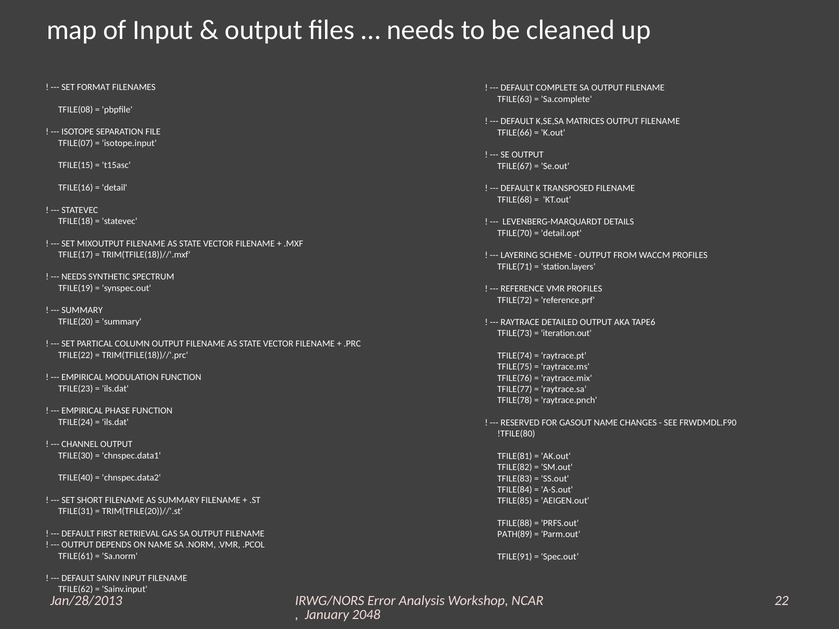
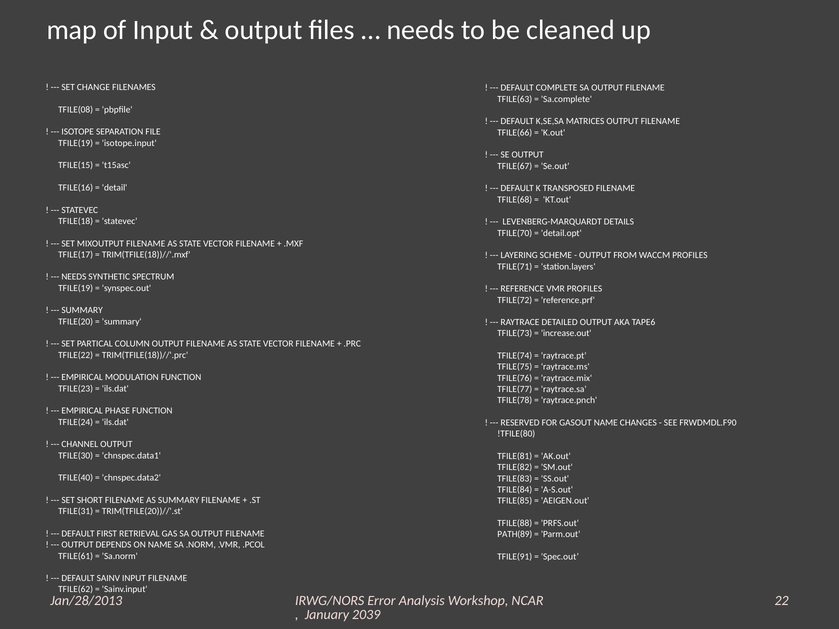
FORMAT: FORMAT -> CHANGE
TFILE(07 at (76, 143): TFILE(07 -> TFILE(19
iteration.out: iteration.out -> increase.out
2048: 2048 -> 2039
